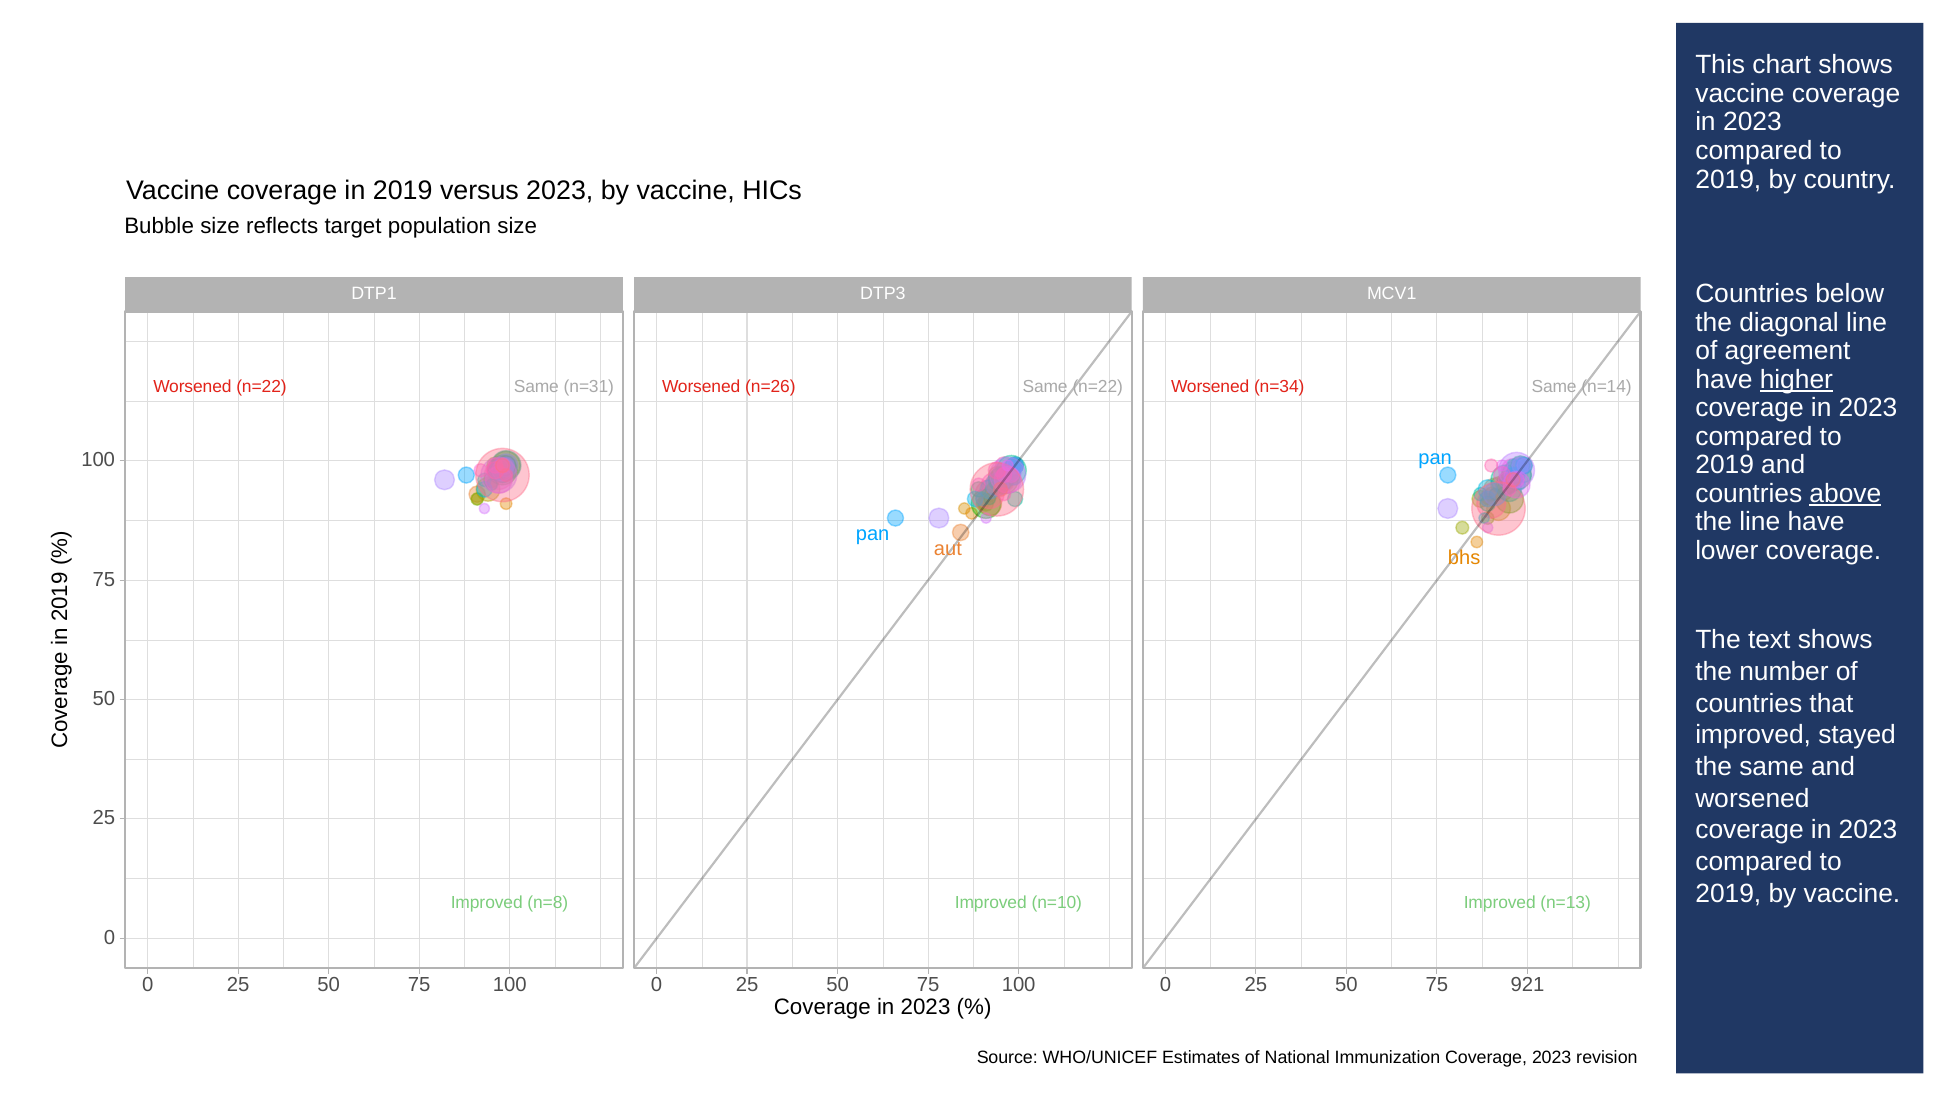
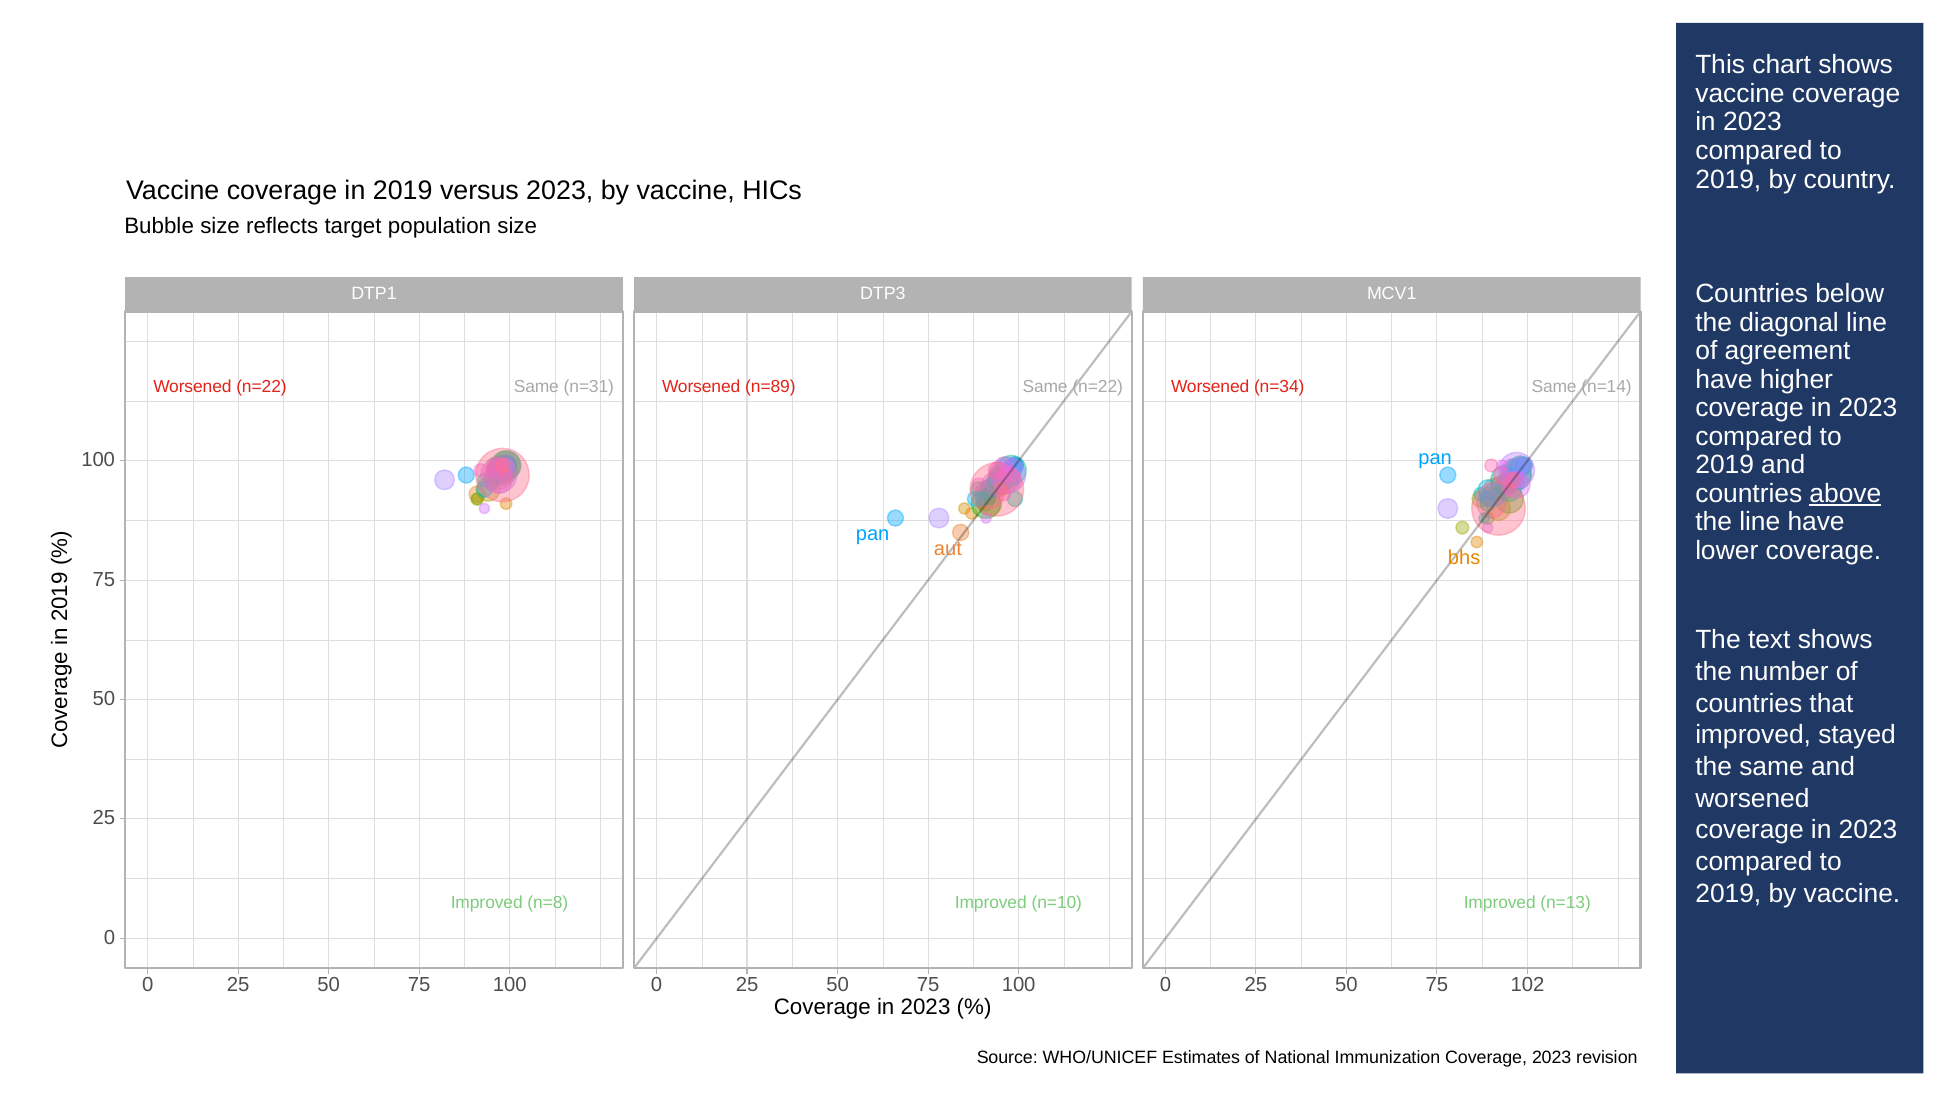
higher underline: present -> none
n=26: n=26 -> n=89
921: 921 -> 102
